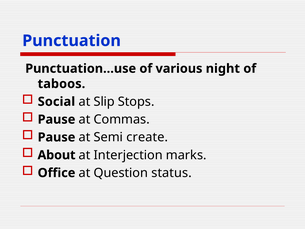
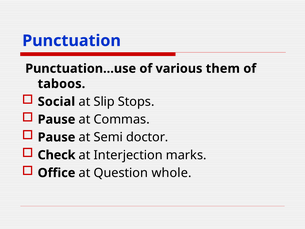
night: night -> them
create: create -> doctor
About: About -> Check
status: status -> whole
